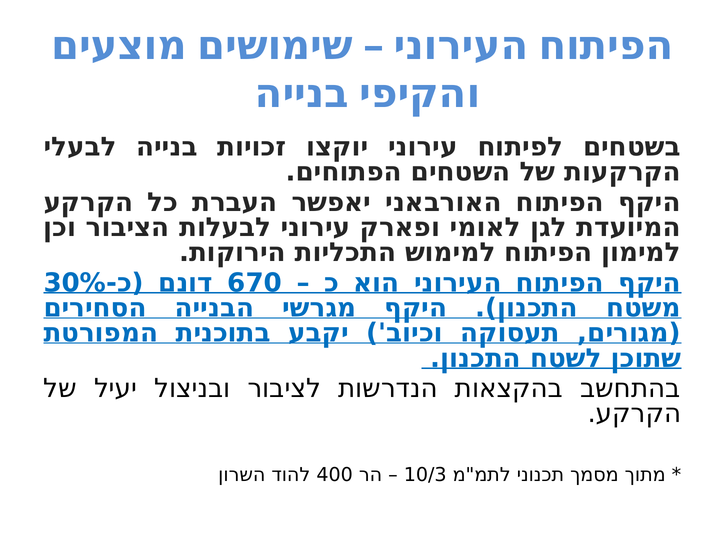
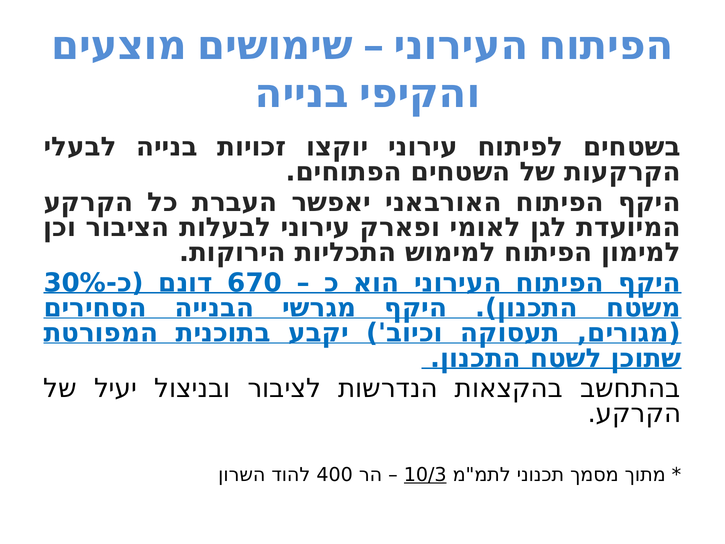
10/3 underline: none -> present
